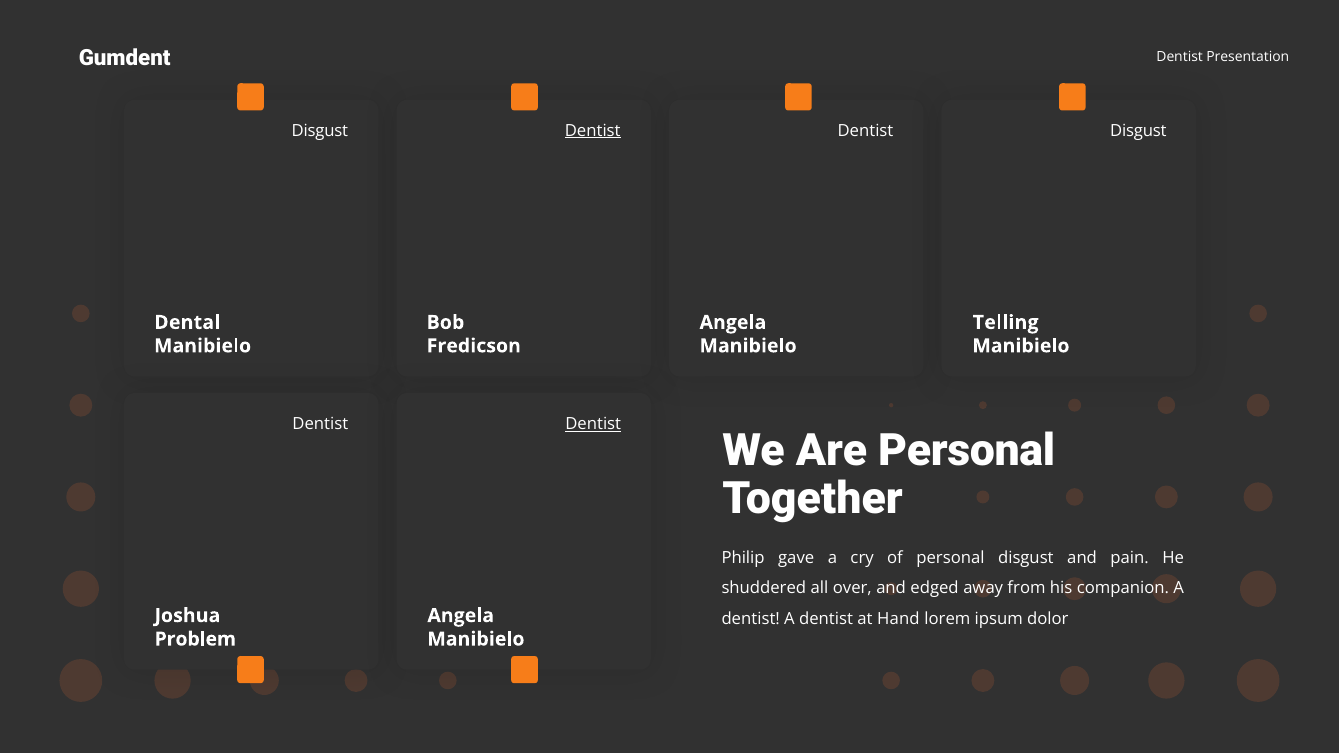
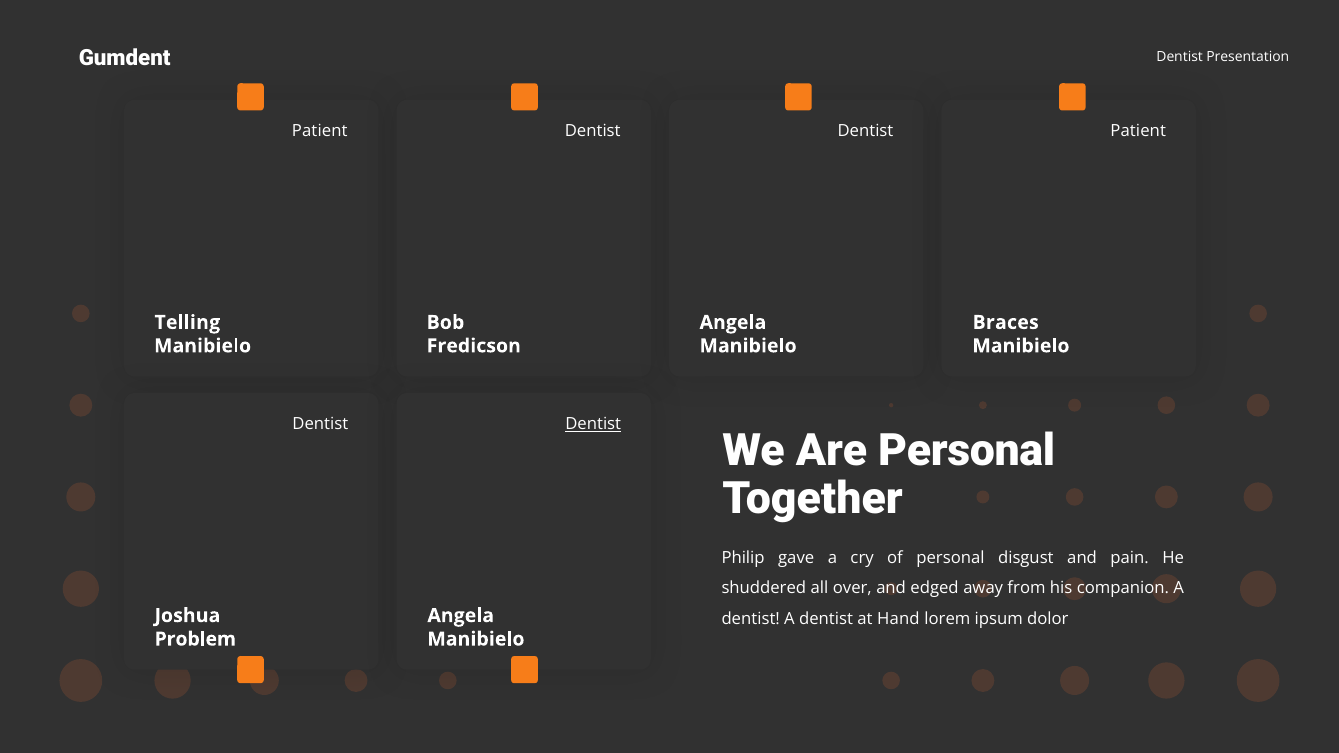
Disgust at (320, 131): Disgust -> Patient
Dentist at (593, 131) underline: present -> none
Disgust at (1138, 131): Disgust -> Patient
Dental: Dental -> Telling
Telling: Telling -> Braces
